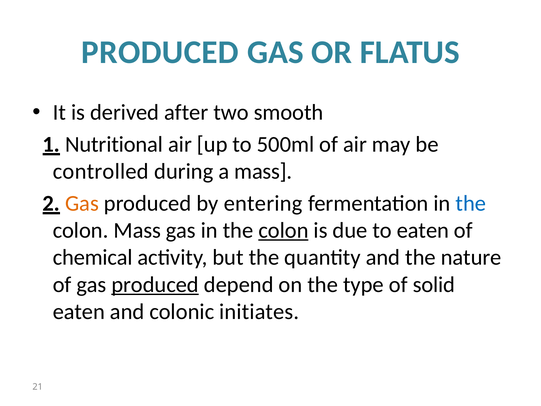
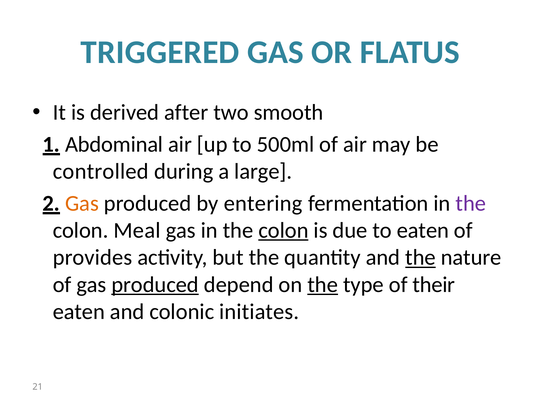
PRODUCED at (160, 52): PRODUCED -> TRIGGERED
Nutritional: Nutritional -> Abdominal
a mass: mass -> large
the at (471, 203) colour: blue -> purple
colon Mass: Mass -> Meal
chemical: chemical -> provides
the at (421, 257) underline: none -> present
the at (323, 284) underline: none -> present
solid: solid -> their
